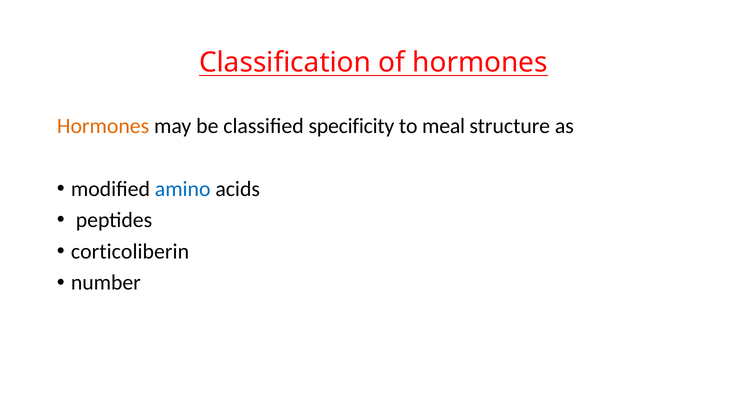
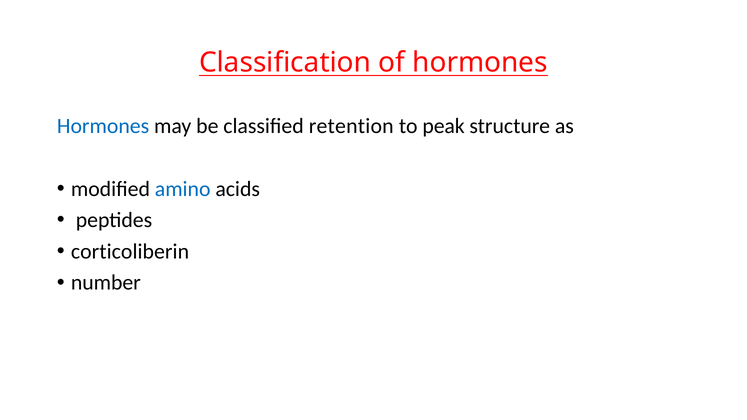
Hormones at (103, 126) colour: orange -> blue
specificity: specificity -> retention
meal: meal -> peak
